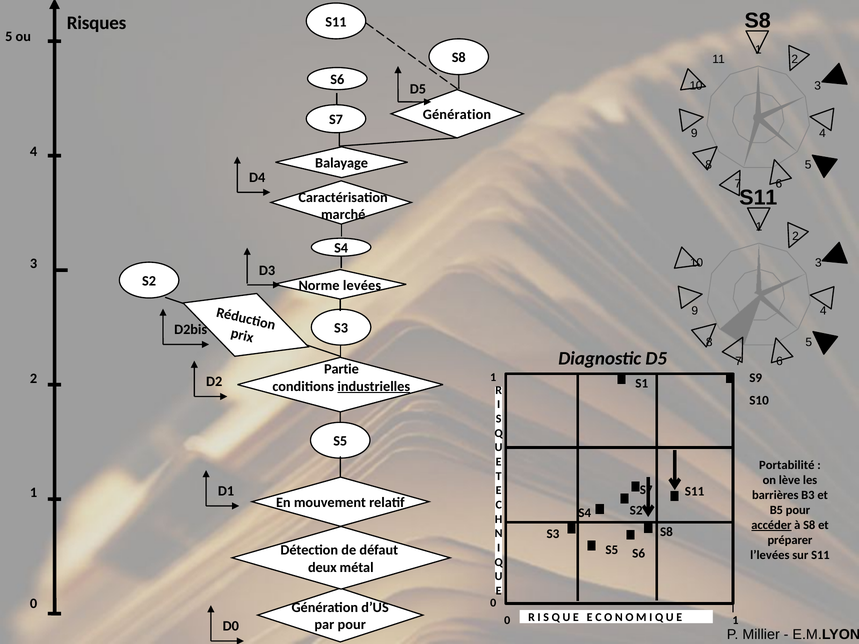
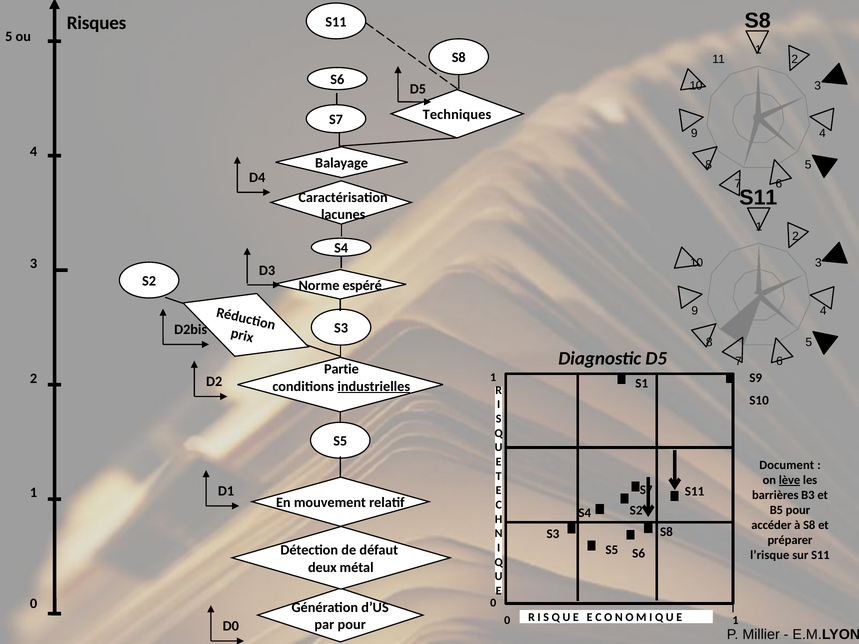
Génération at (457, 115): Génération -> Techniques
marché: marché -> lacunes
levées: levées -> espéré
Portabilité: Portabilité -> Document
lève underline: none -> present
accéder underline: present -> none
l’levées: l’levées -> l’risque
